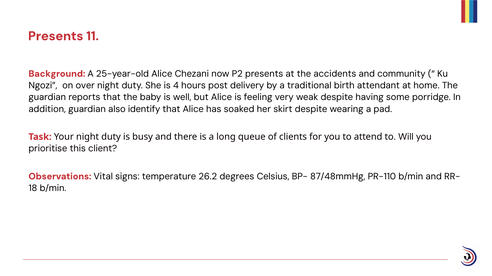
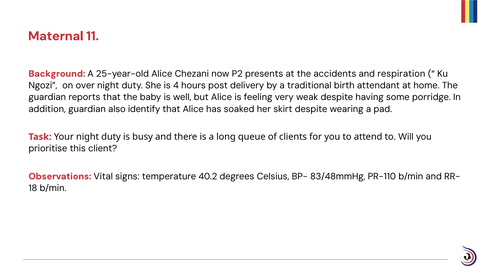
Presents at (56, 36): Presents -> Maternal
community: community -> respiration
26.2: 26.2 -> 40.2
87/48mmHg: 87/48mmHg -> 83/48mmHg
